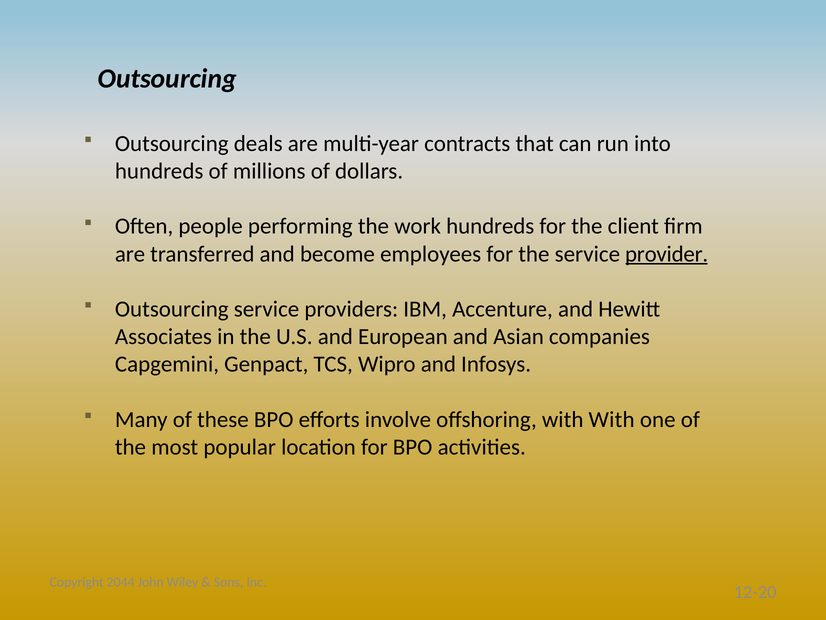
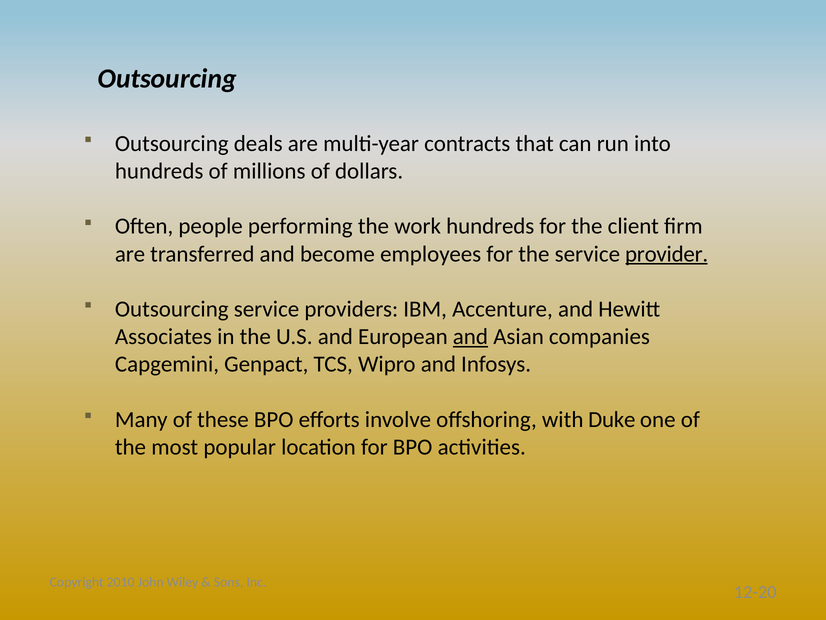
and at (470, 336) underline: none -> present
with With: With -> Duke
2044: 2044 -> 2010
